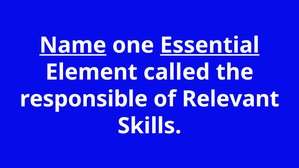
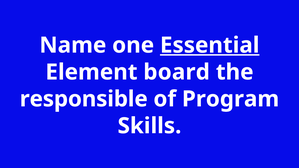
Name underline: present -> none
called: called -> board
Relevant: Relevant -> Program
